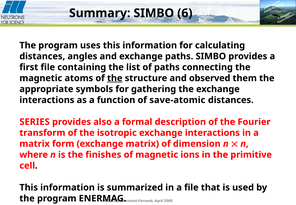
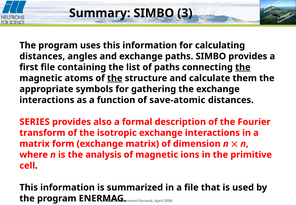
6: 6 -> 3
the at (243, 67) underline: none -> present
observed: observed -> calculate
finishes: finishes -> analysis
